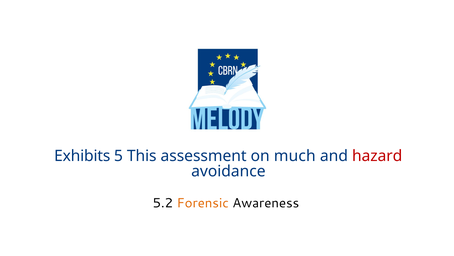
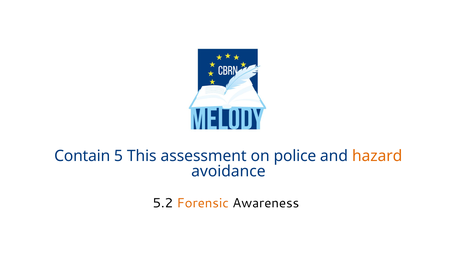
Exhibits: Exhibits -> Contain
much: much -> police
hazard colour: red -> orange
